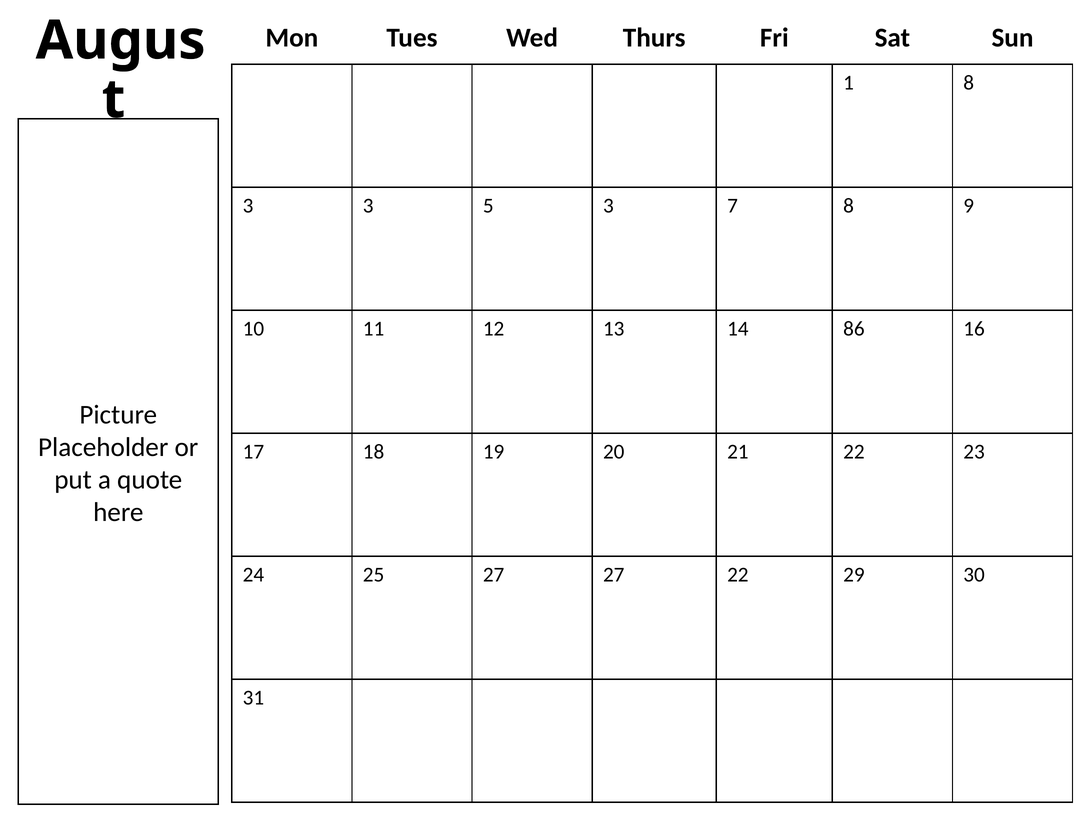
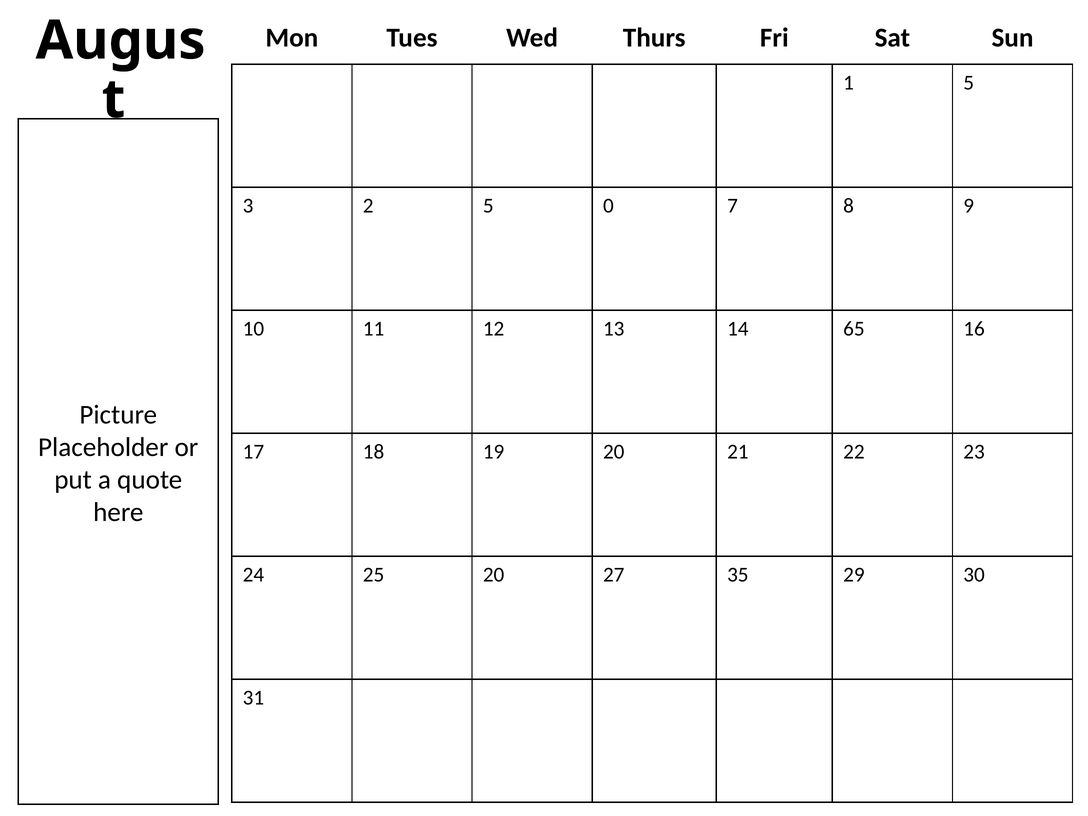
1 8: 8 -> 5
3 3: 3 -> 2
5 3: 3 -> 0
86: 86 -> 65
25 27: 27 -> 20
27 22: 22 -> 35
